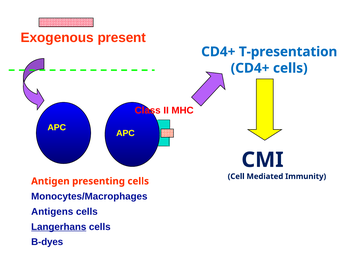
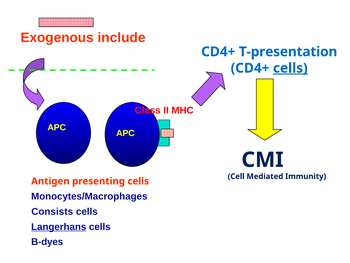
present: present -> include
cells at (290, 68) underline: none -> present
Antigens: Antigens -> Consists
